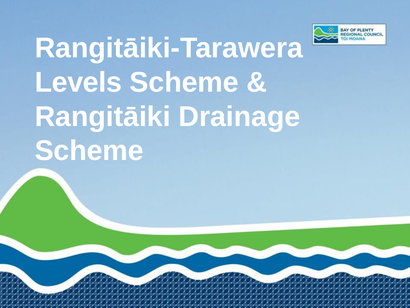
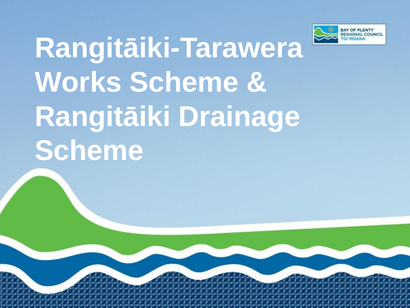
Levels: Levels -> Works
